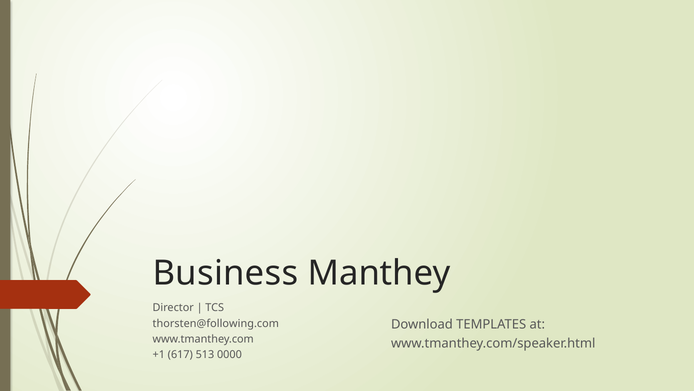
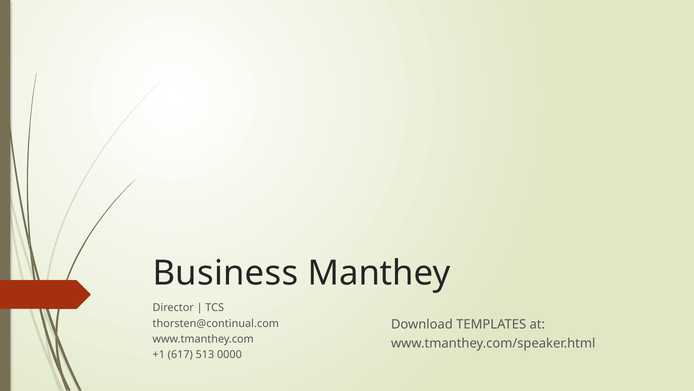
thorsten@following.com: thorsten@following.com -> thorsten@continual.com
